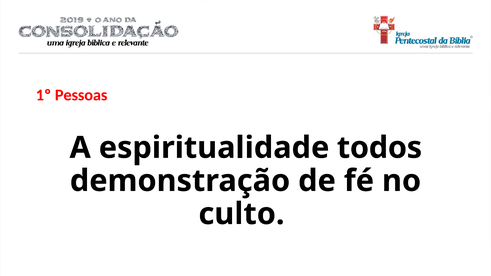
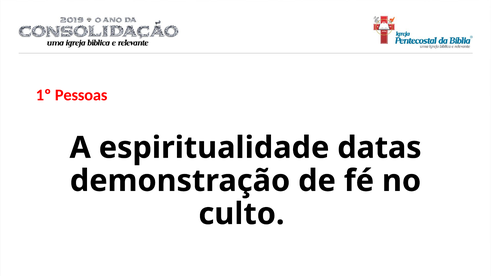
todos: todos -> datas
